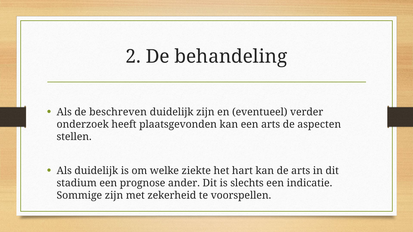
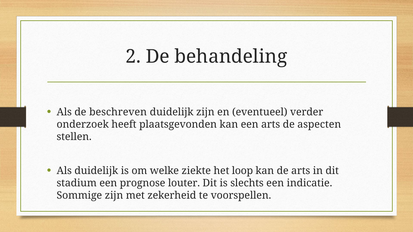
hart: hart -> loop
ander: ander -> louter
